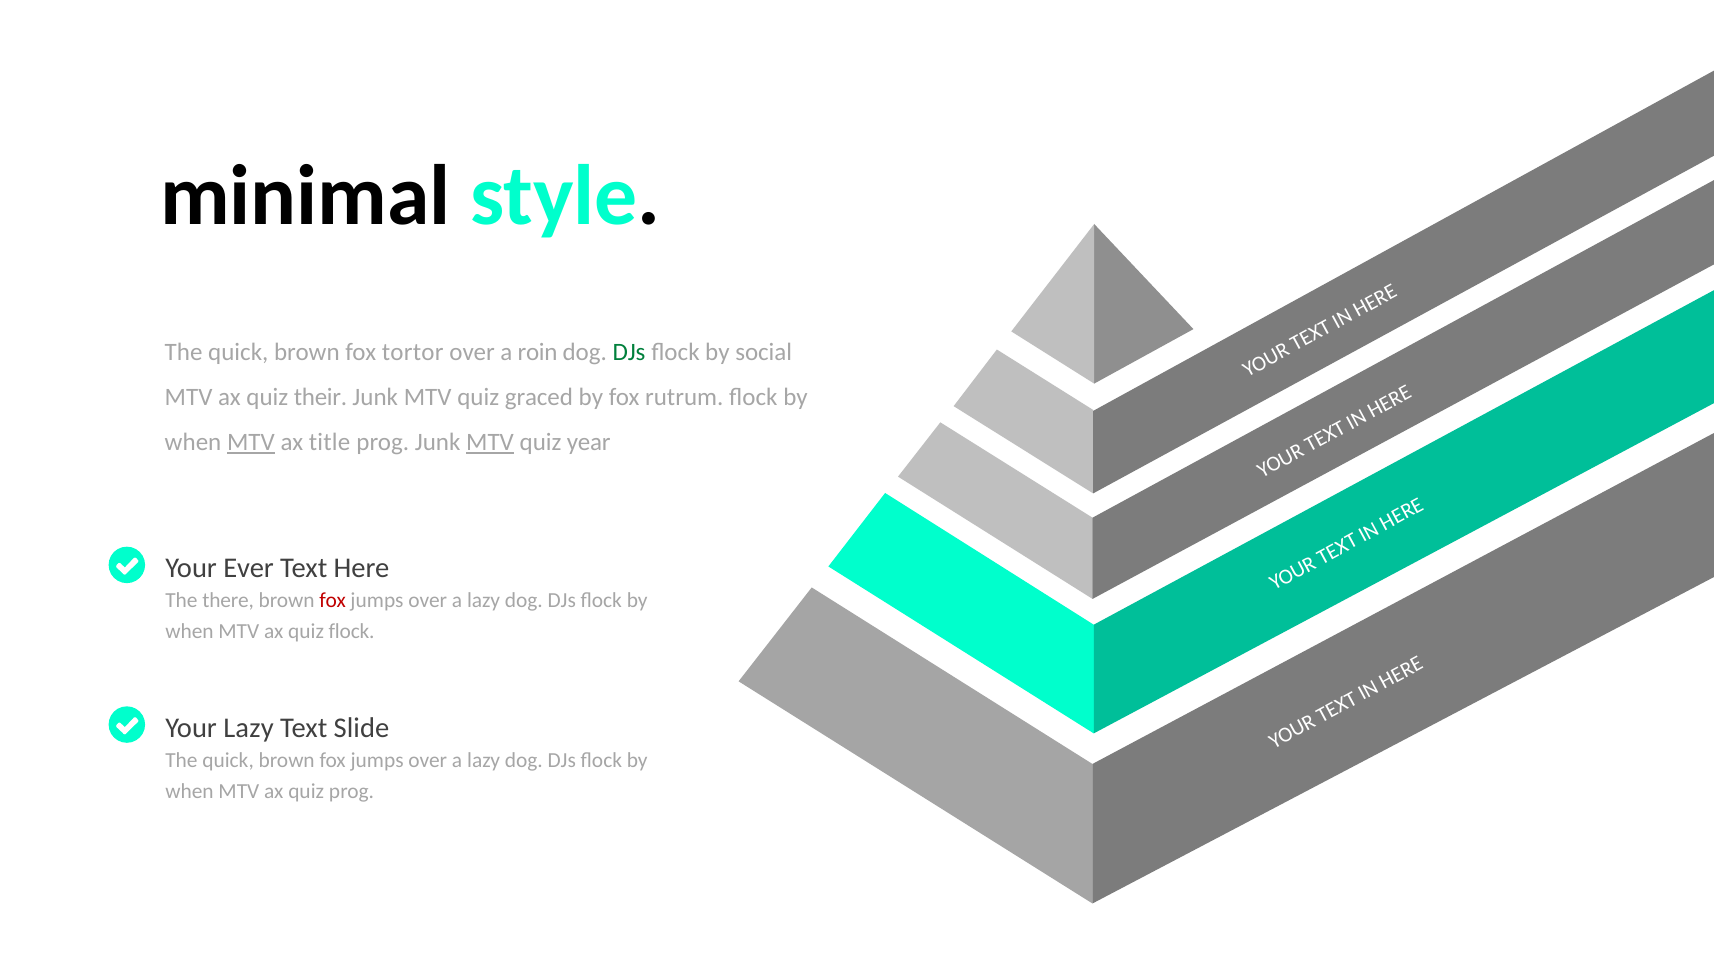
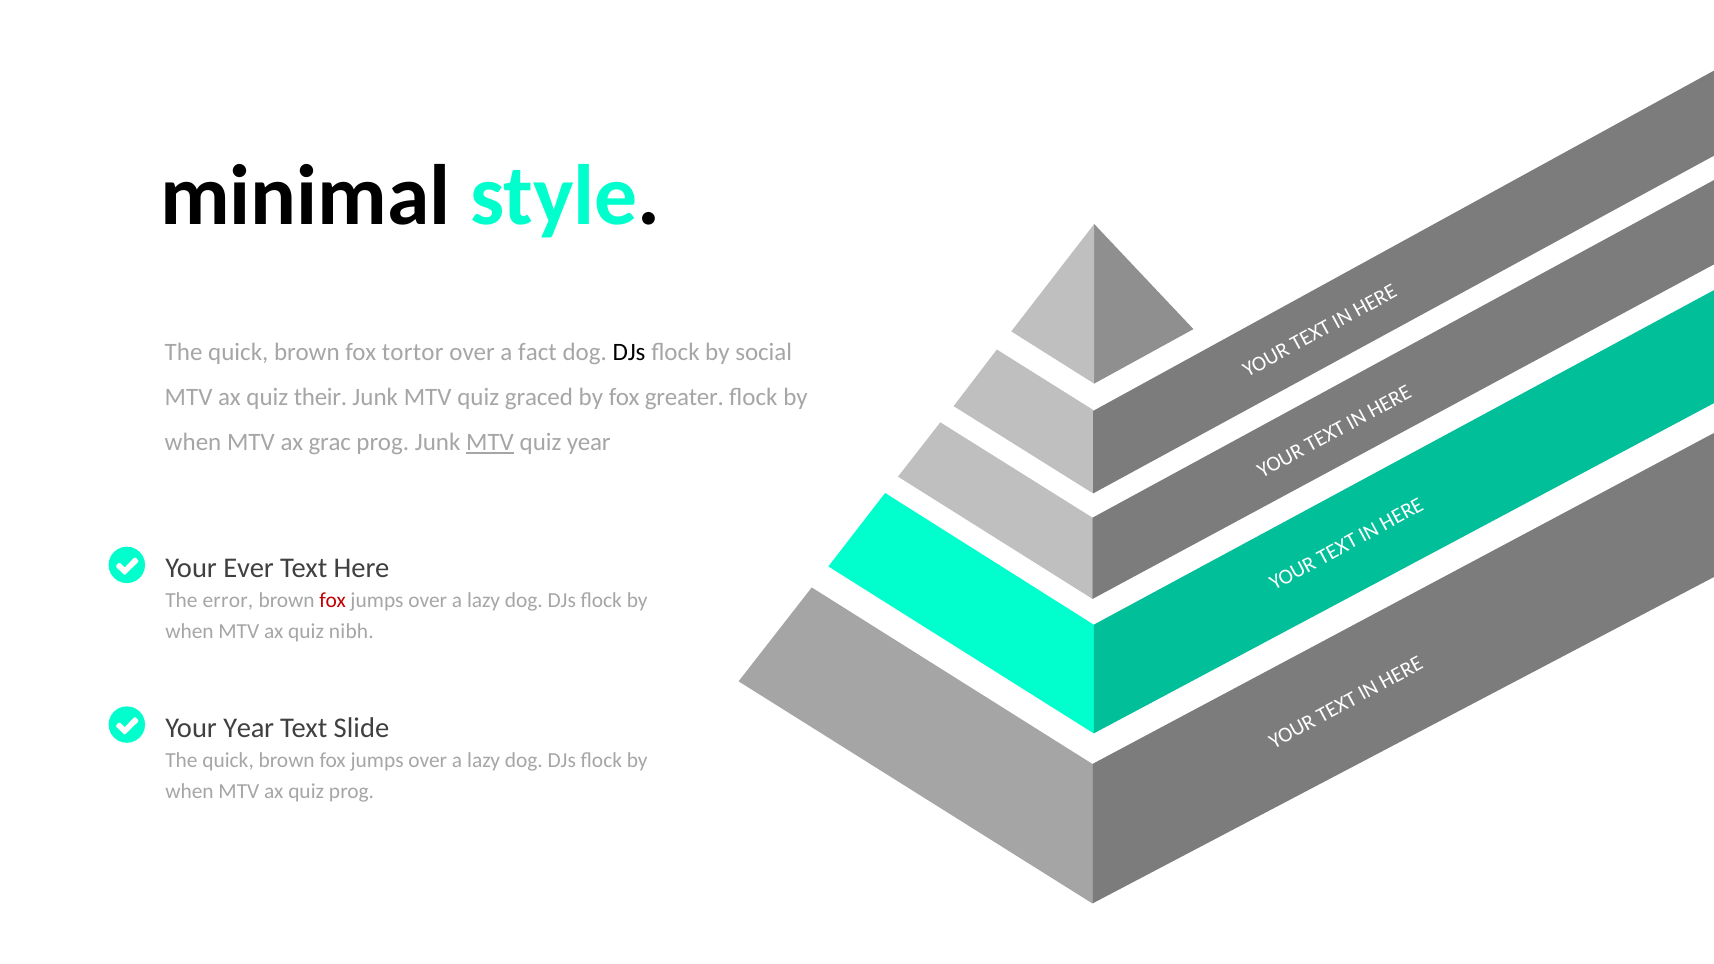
roin: roin -> fact
DJs at (629, 352) colour: green -> black
rutrum: rutrum -> greater
MTV at (251, 442) underline: present -> none
title: title -> grac
there: there -> error
quiz flock: flock -> nibh
Your Lazy: Lazy -> Year
